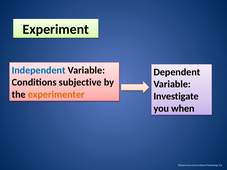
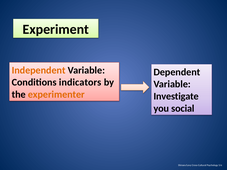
Independent colour: blue -> orange
subjective: subjective -> indicators
when: when -> social
